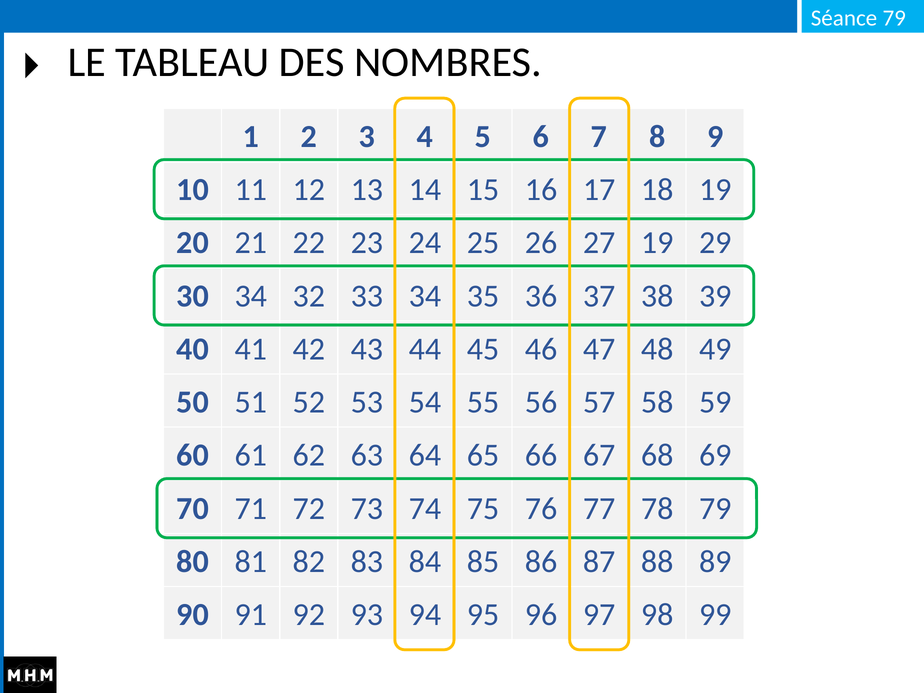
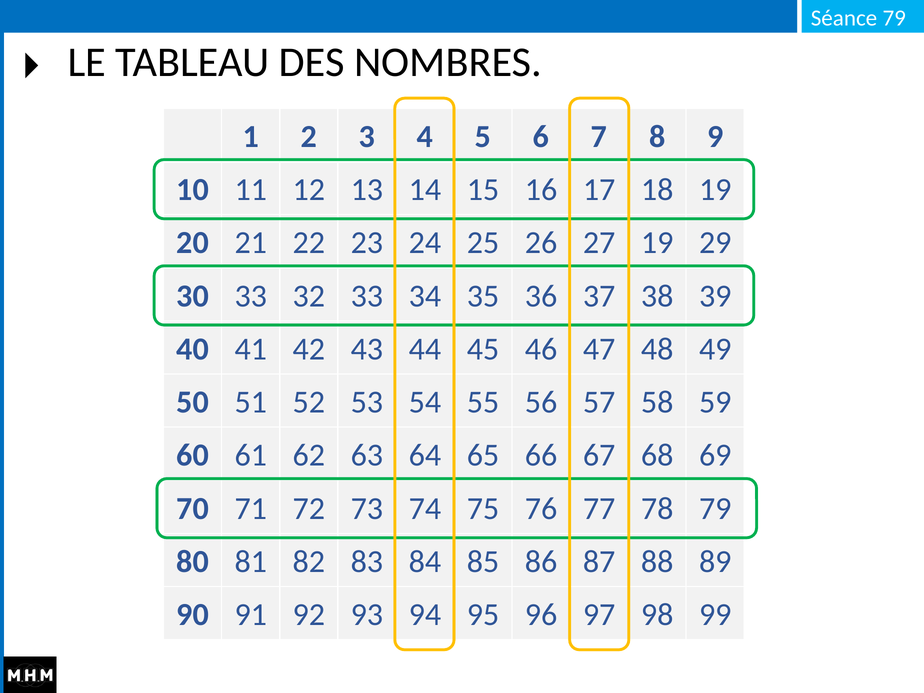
30 34: 34 -> 33
